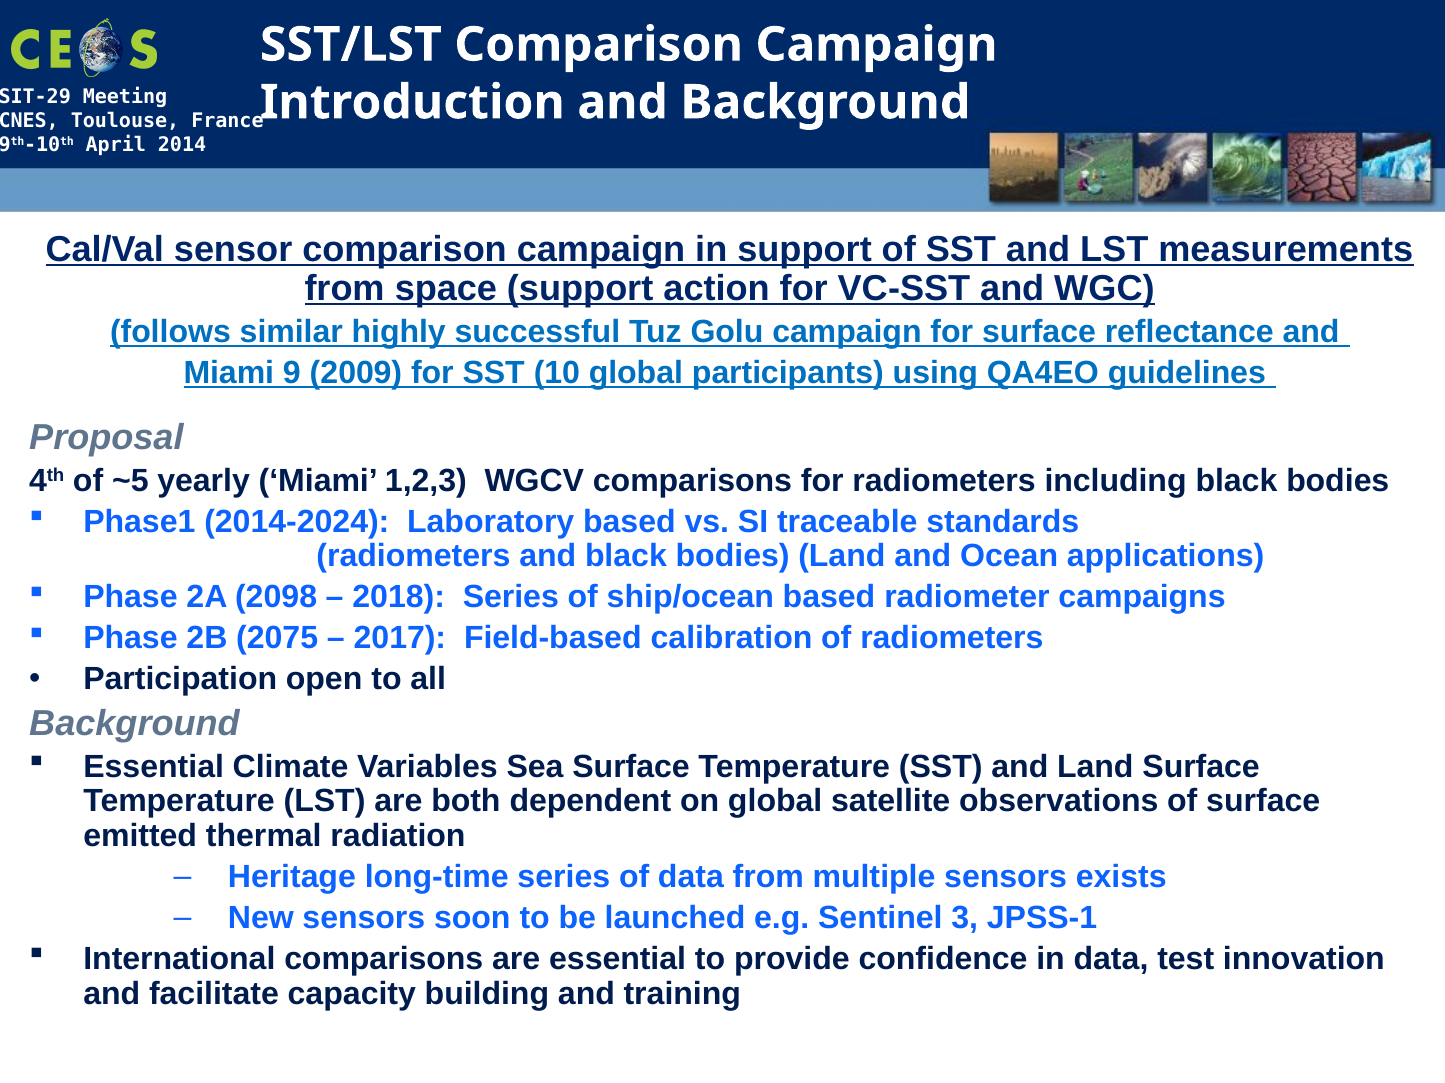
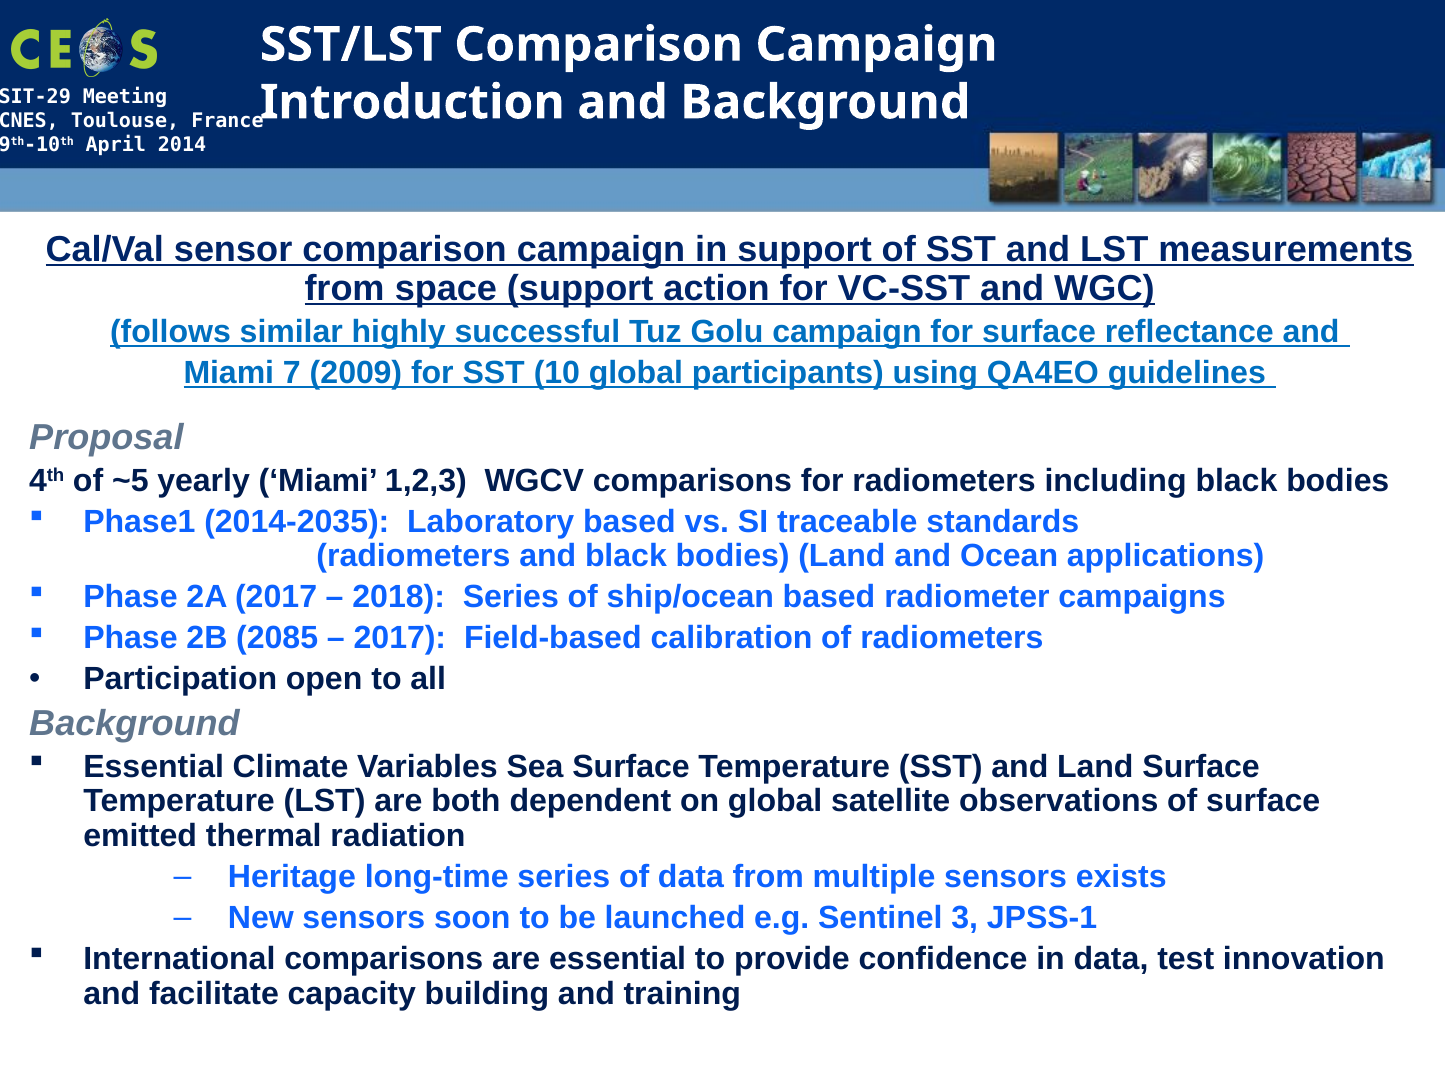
9: 9 -> 7
2014-2024: 2014-2024 -> 2014-2035
2A 2098: 2098 -> 2017
2075: 2075 -> 2085
